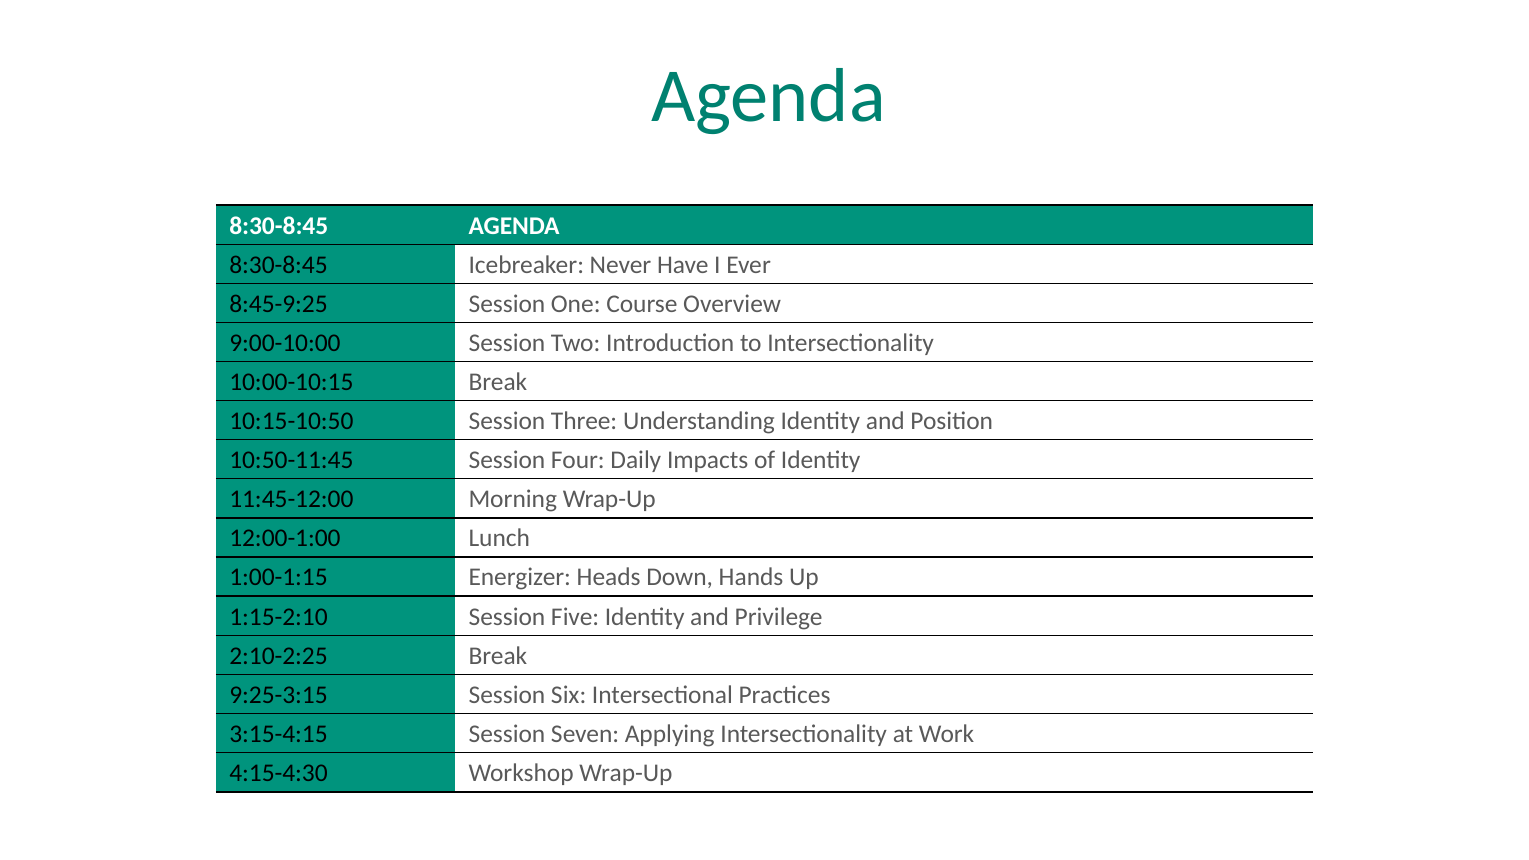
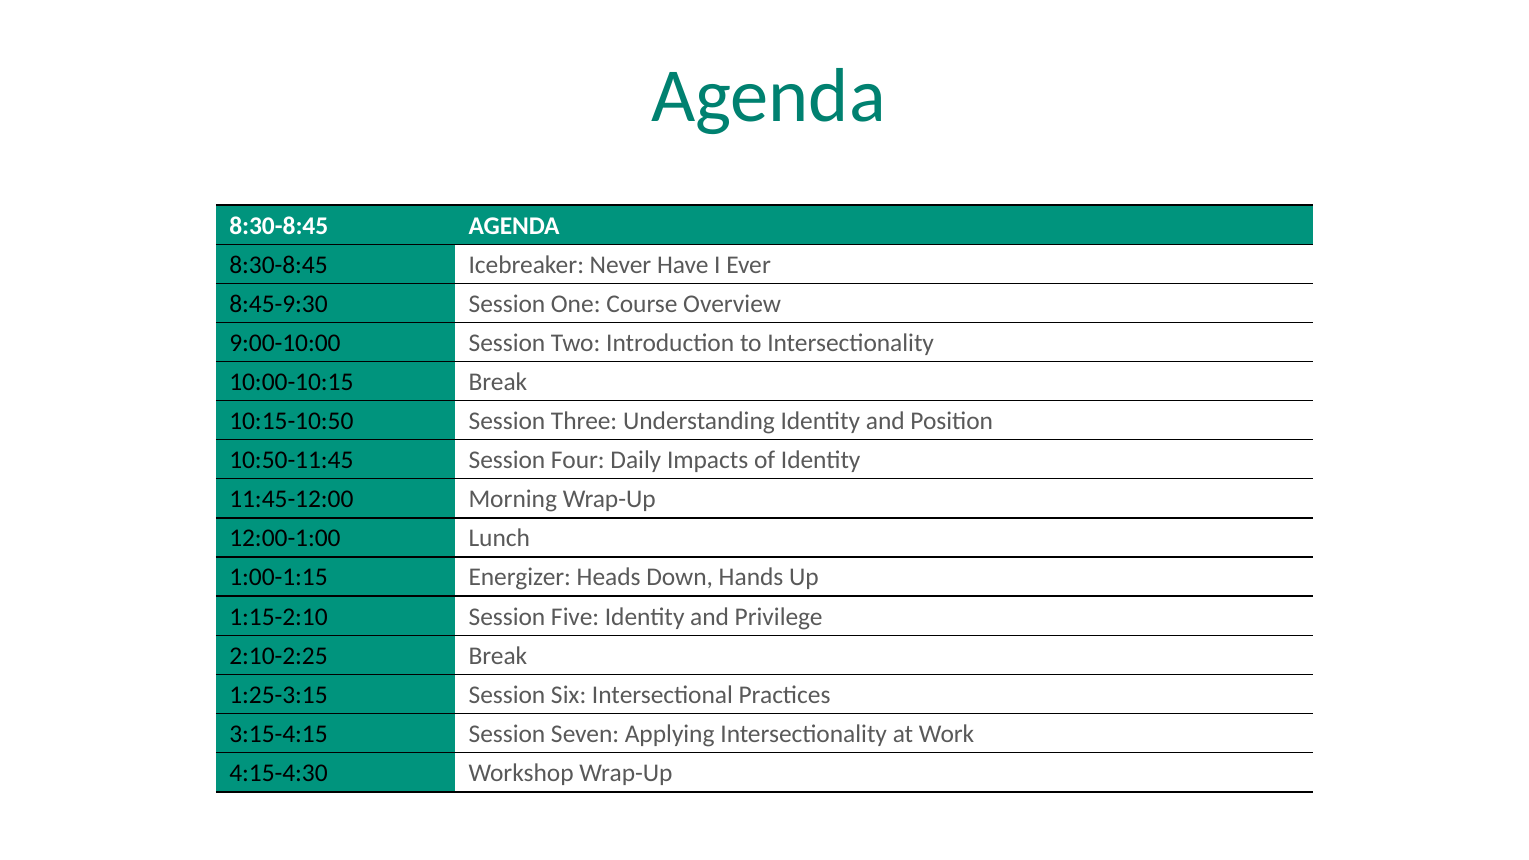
8:45-9:25: 8:45-9:25 -> 8:45-9:30
9:25-3:15: 9:25-3:15 -> 1:25-3:15
